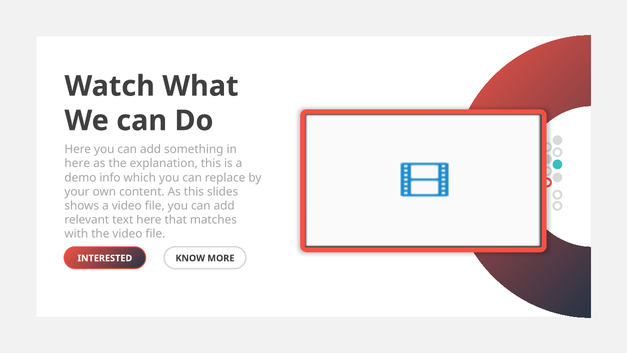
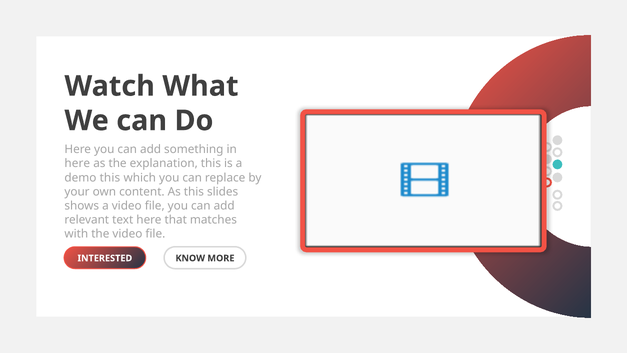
demo info: info -> this
